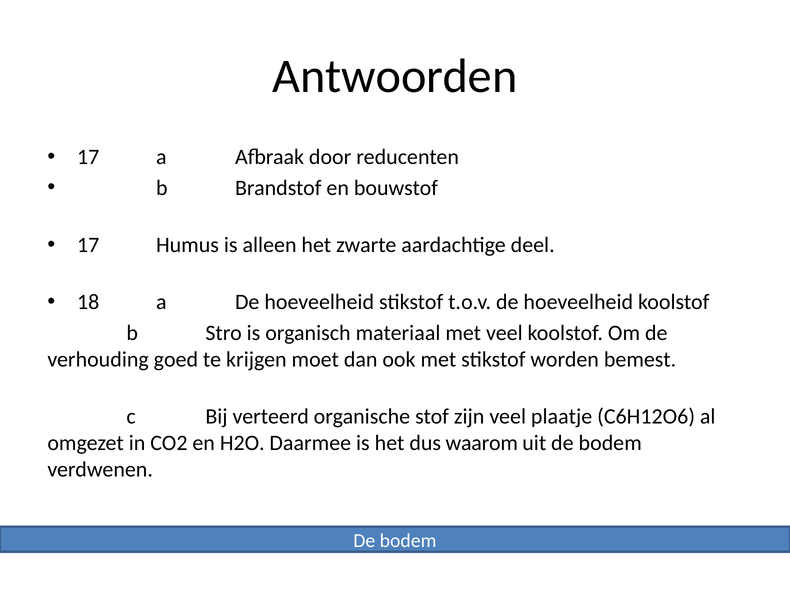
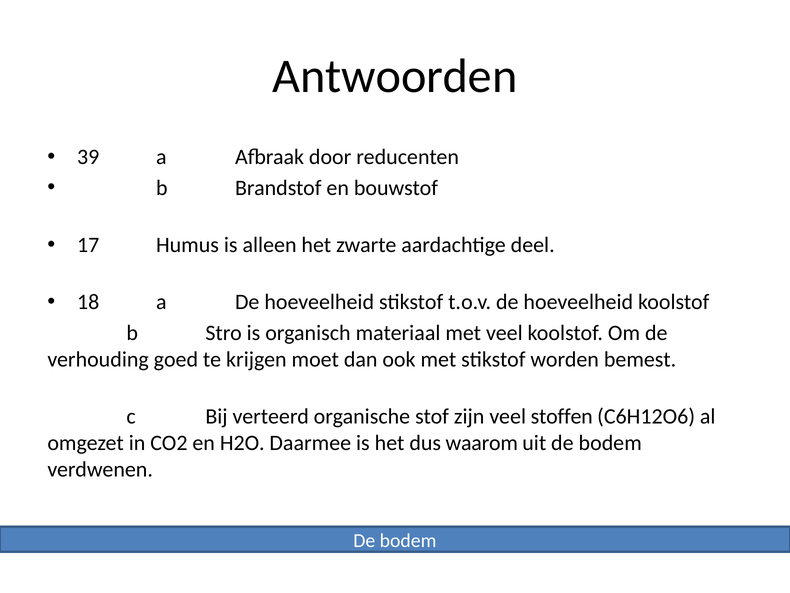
17 at (88, 157): 17 -> 39
plaatje: plaatje -> stoffen
